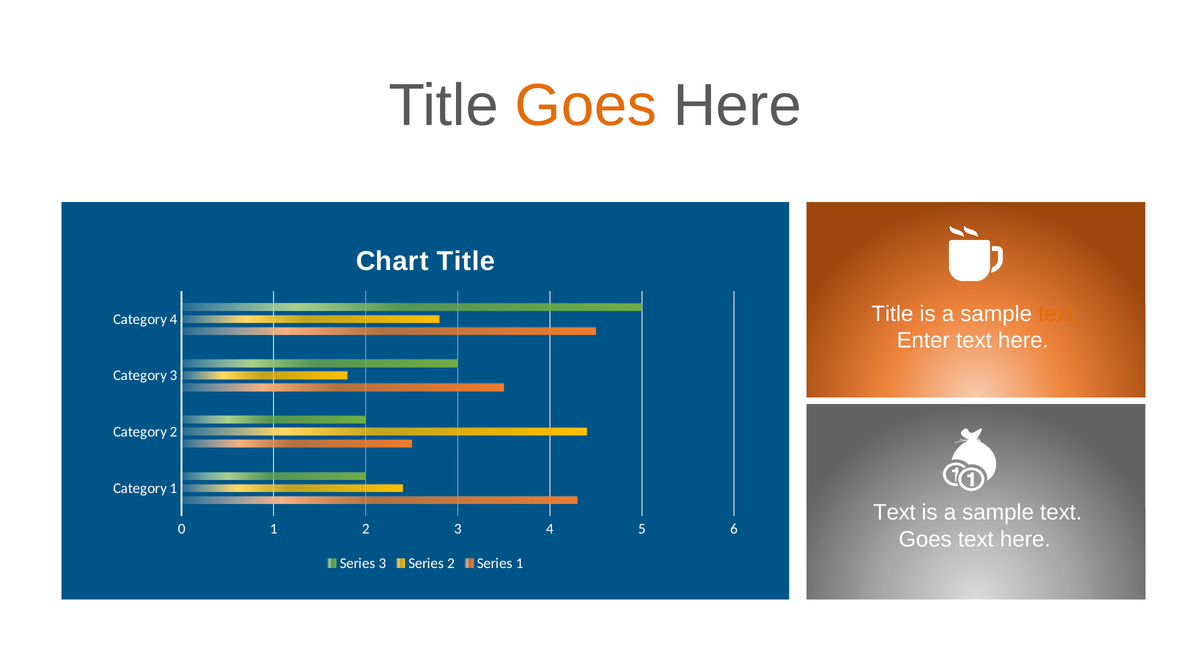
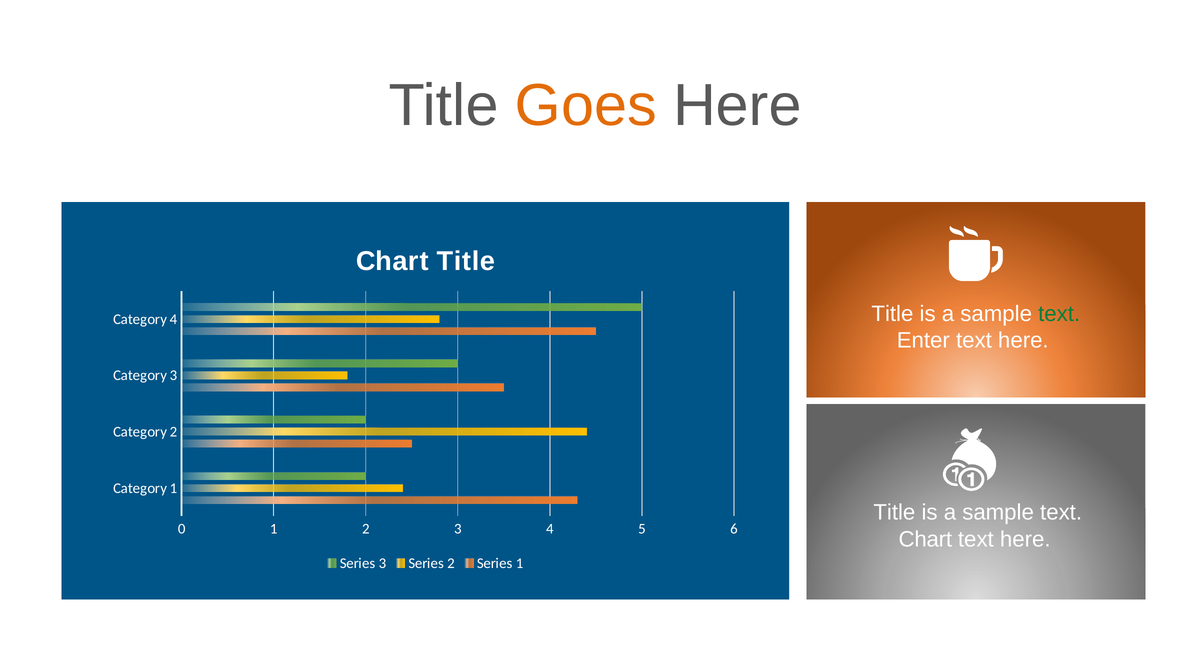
text at (1059, 314) colour: orange -> green
Text at (894, 512): Text -> Title
Goes at (925, 539): Goes -> Chart
